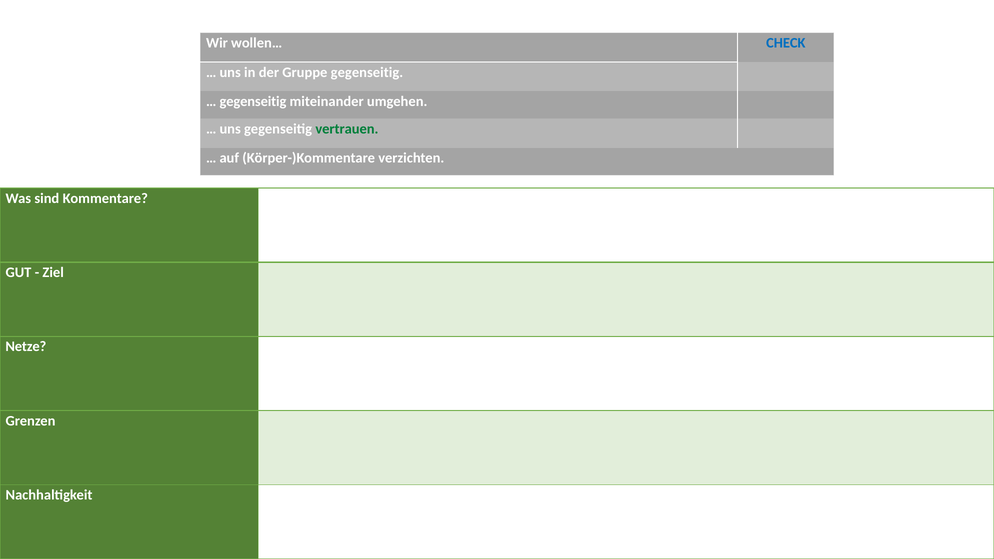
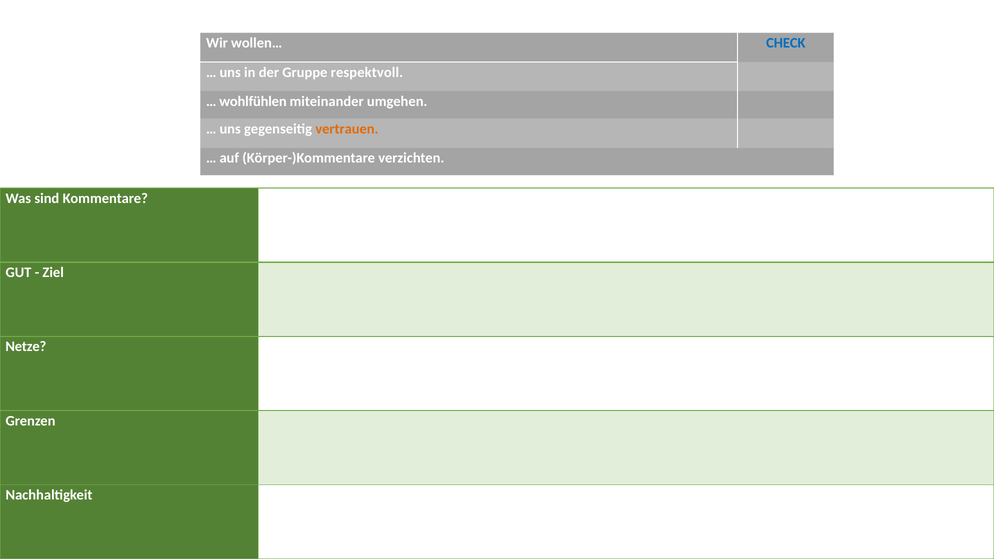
Gruppe gegenseitig: gegenseitig -> respektvoll
gegenseitig at (253, 101): gegenseitig -> wohlfühlen
vertrauen colour: green -> orange
